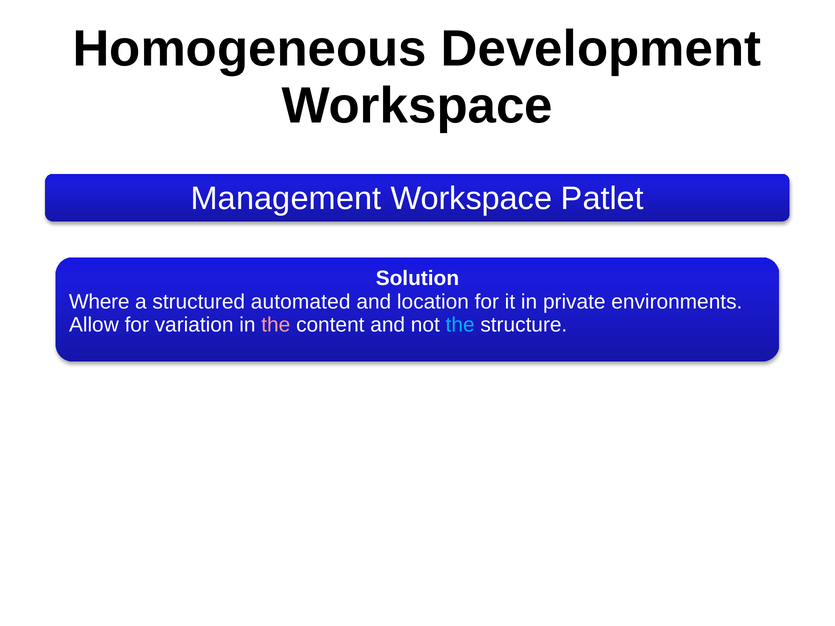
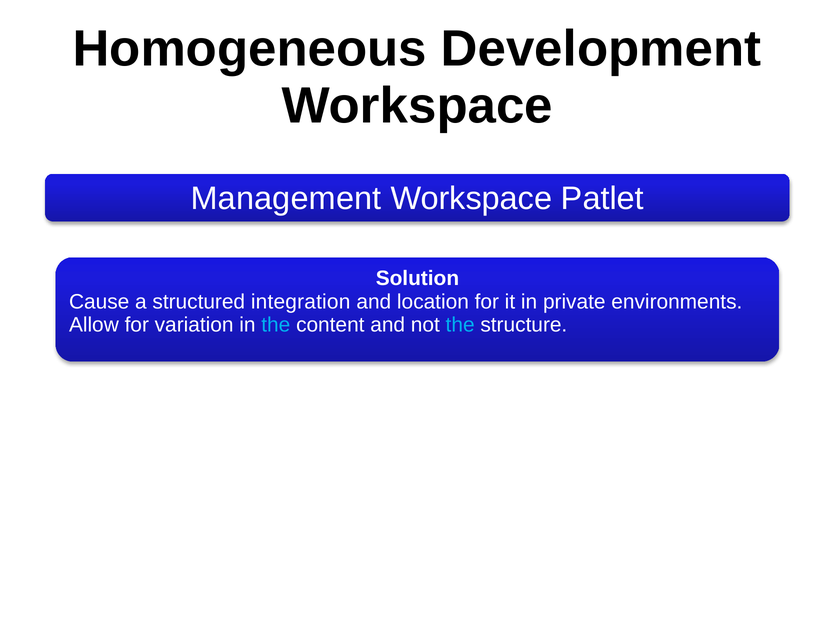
Where: Where -> Cause
automated: automated -> integration
the at (276, 325) colour: pink -> light blue
